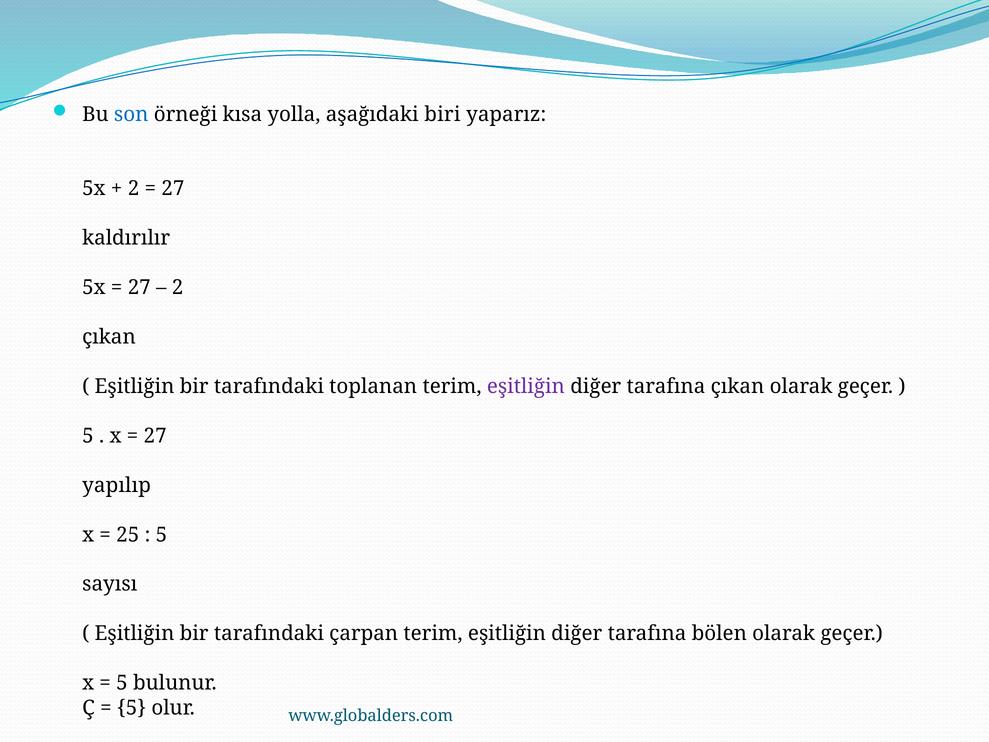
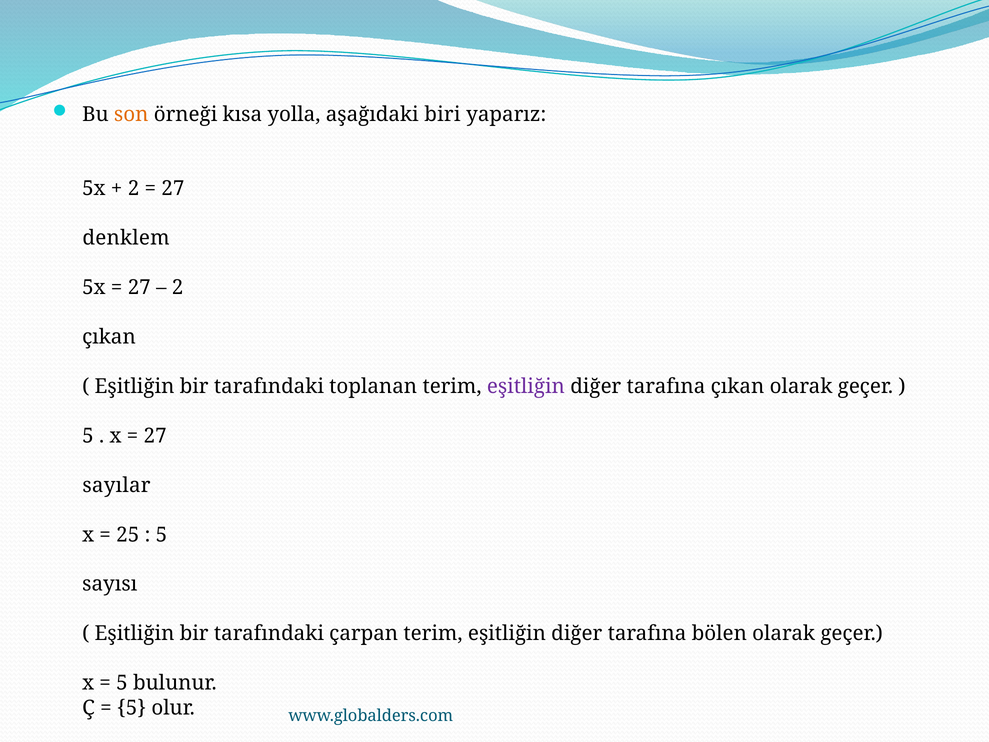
son colour: blue -> orange
kaldırılır: kaldırılır -> denklem
yapılıp: yapılıp -> sayılar
